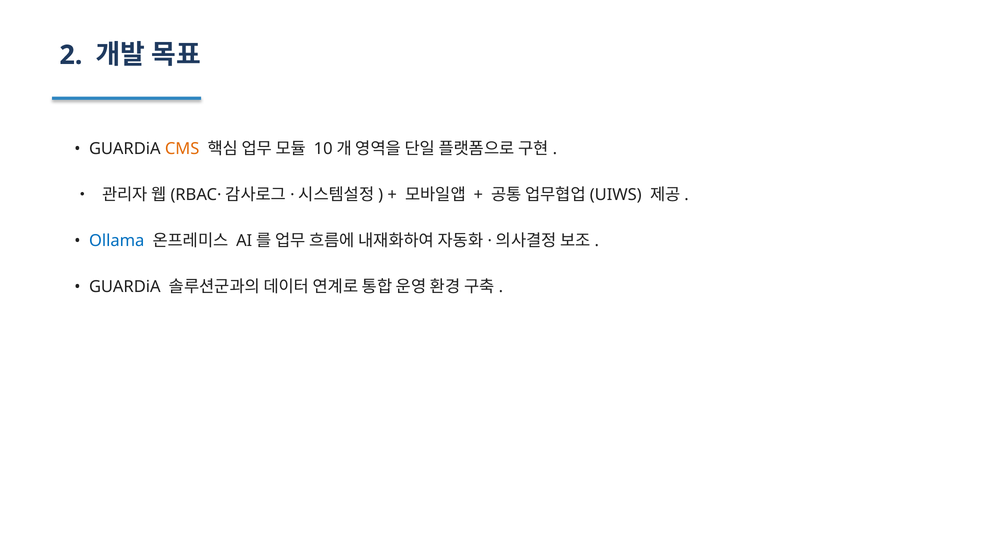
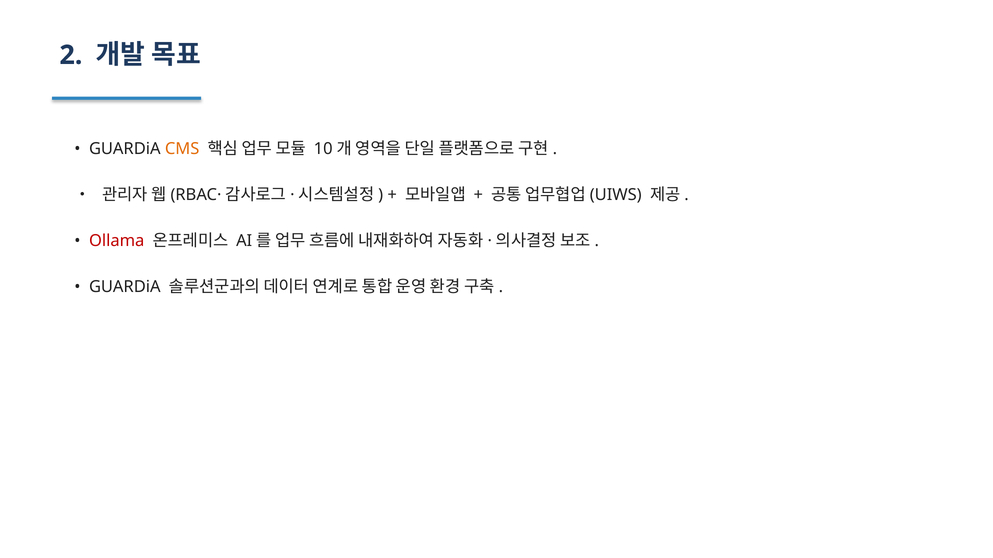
Ollama colour: blue -> red
